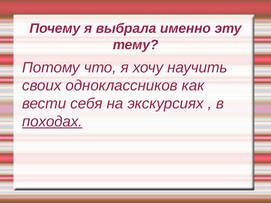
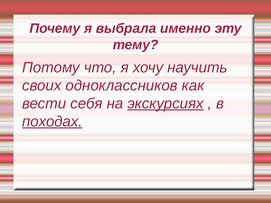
экскурсиях underline: none -> present
